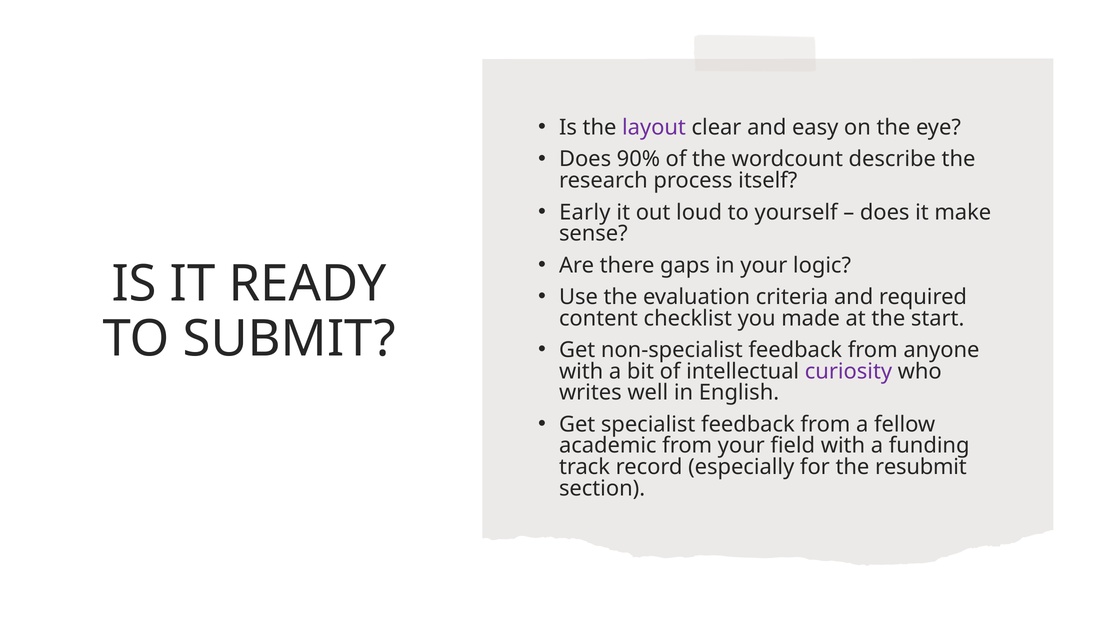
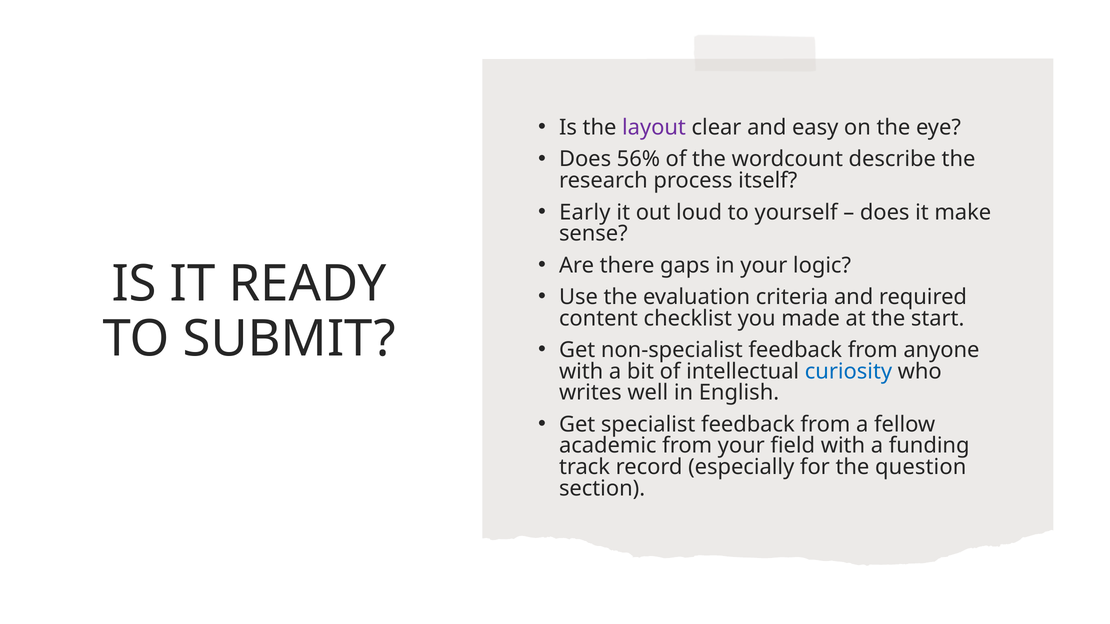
90%: 90% -> 56%
curiosity colour: purple -> blue
resubmit: resubmit -> question
